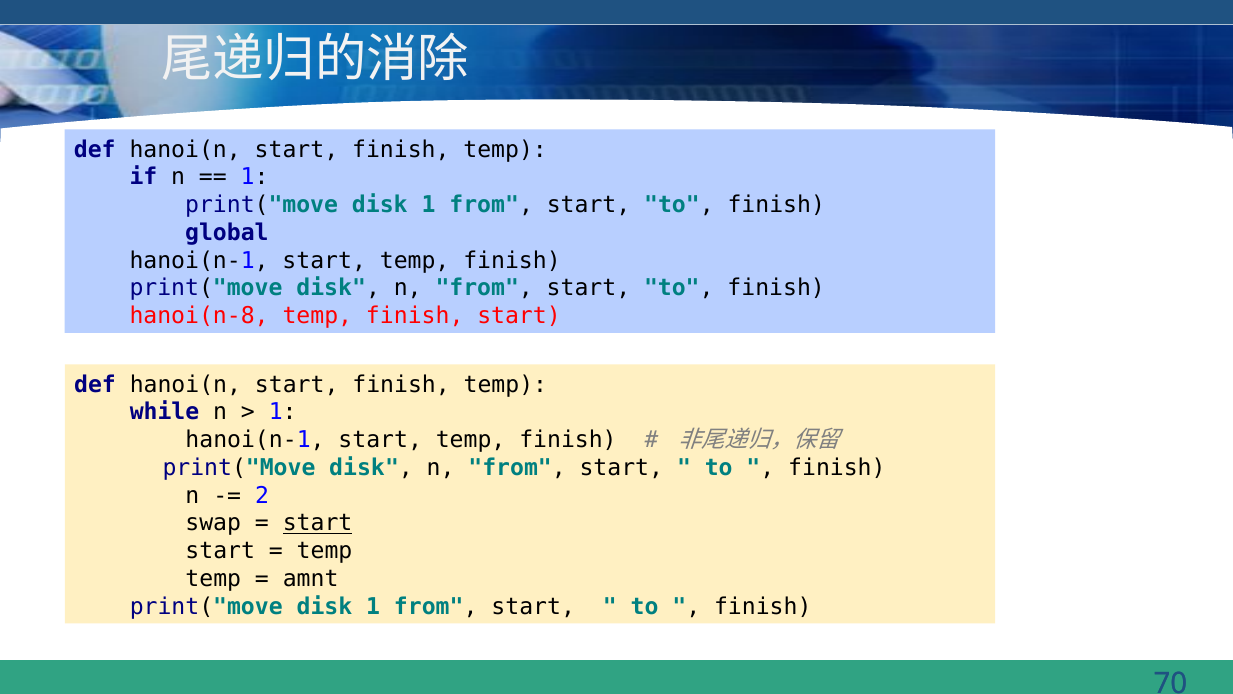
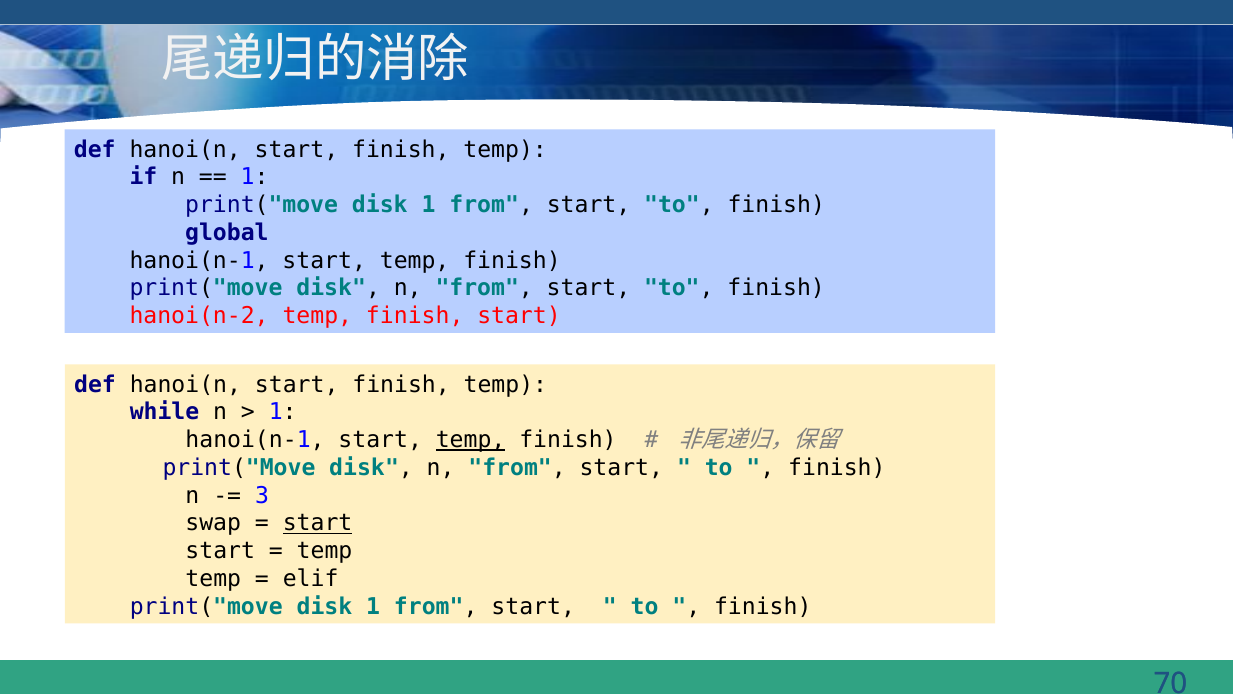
hanoi(n-8: hanoi(n-8 -> hanoi(n-2
temp at (471, 440) underline: none -> present
2: 2 -> 3
amnt: amnt -> elif
